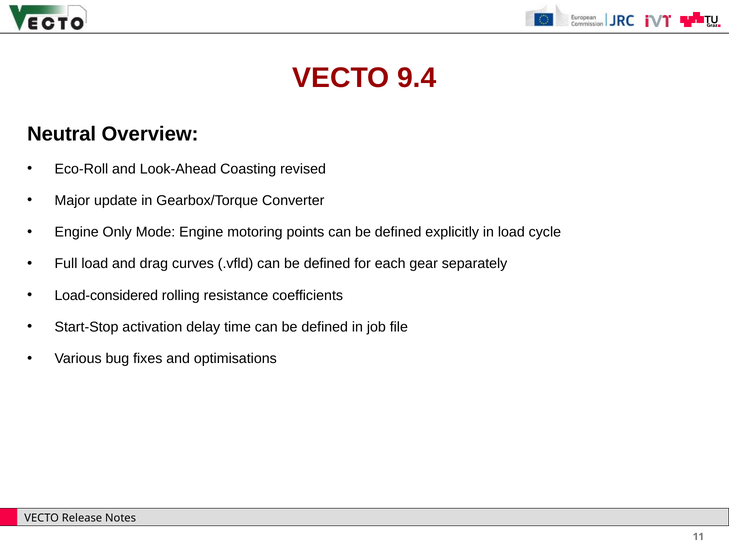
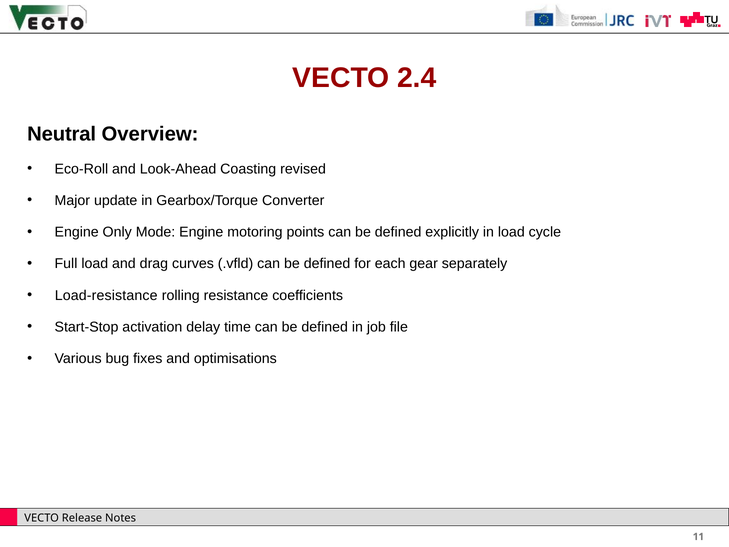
9.4: 9.4 -> 2.4
Load-considered: Load-considered -> Load-resistance
